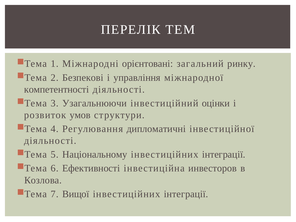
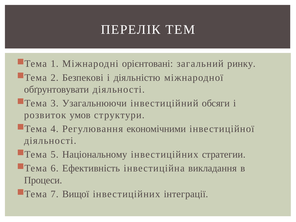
управління: управління -> діяльністю
компетентності: компетентності -> обґрунтовувати
оцінки: оцінки -> обсяги
дипломатичні: дипломатичні -> економічними
інтеграції at (224, 154): інтеграції -> стратегии
Ефективності: Ефективності -> Ефективність
инвесторов: инвесторов -> викладання
Козлова: Козлова -> Процеси
